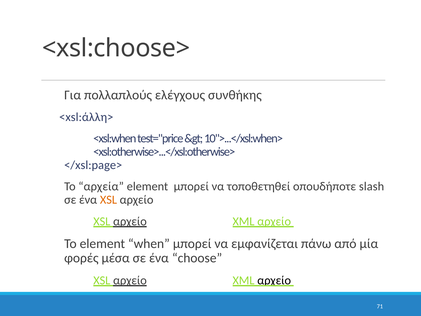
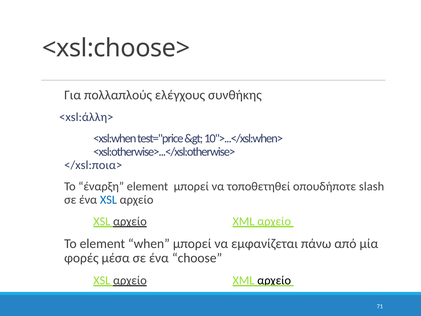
</xsl:page>: </xsl:page> -> </xsl:ποια>
αρχεία: αρχεία -> έναρξη
XSL at (108, 200) colour: orange -> blue
